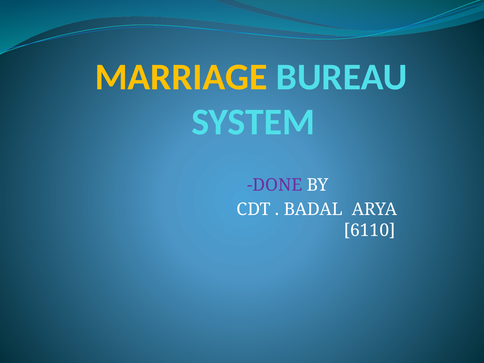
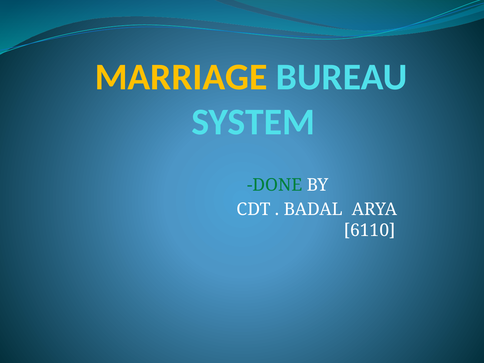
DONE colour: purple -> green
